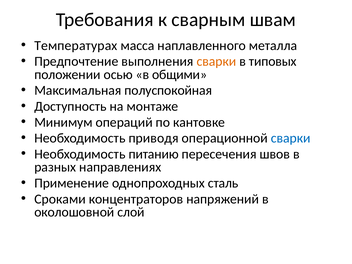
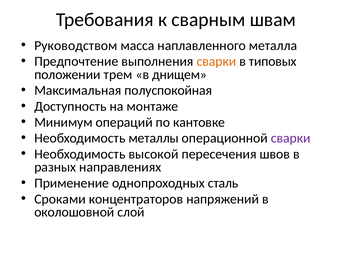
Температурах: Температурах -> Руководством
осью: осью -> трем
общими: общими -> днищем
приводя: приводя -> металлы
сварки at (291, 138) colour: blue -> purple
питанию: питанию -> высокой
